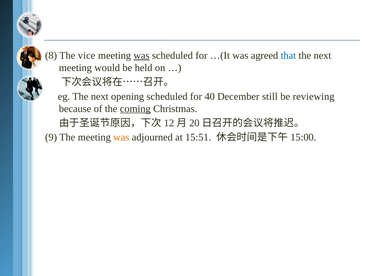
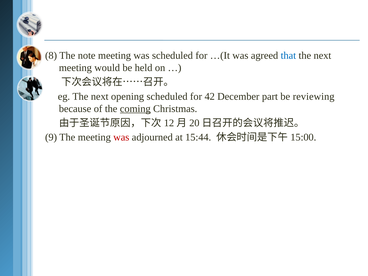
vice: vice -> note
was at (141, 55) underline: present -> none
40: 40 -> 42
still: still -> part
was at (121, 137) colour: orange -> red
15:51: 15:51 -> 15:44
